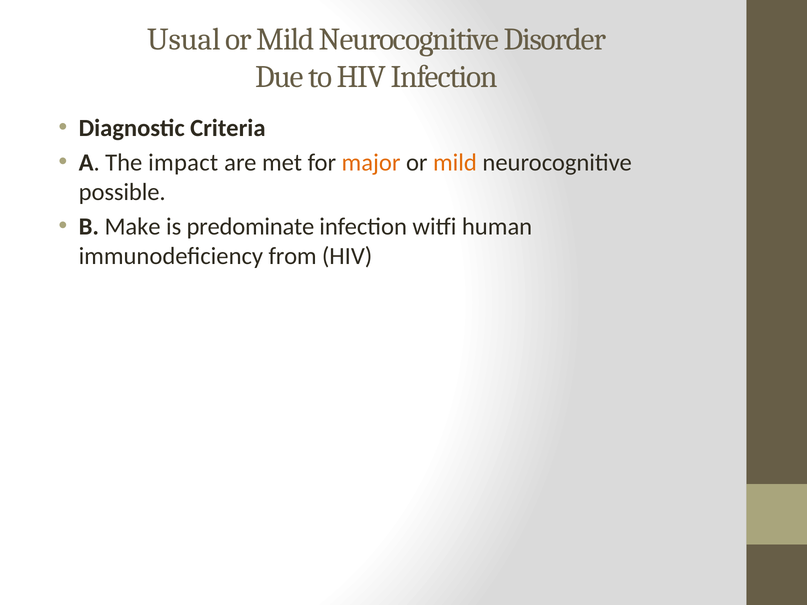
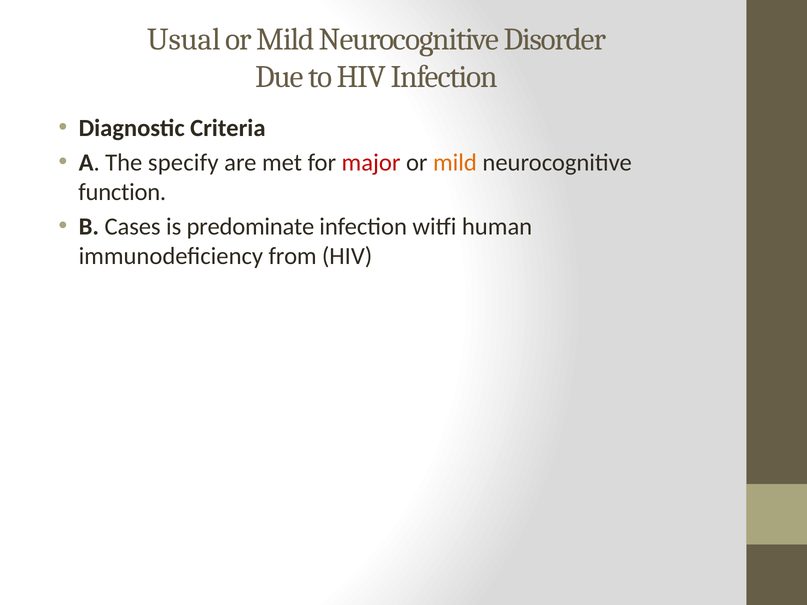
impact: impact -> specify
major colour: orange -> red
possible: possible -> function
Make: Make -> Cases
